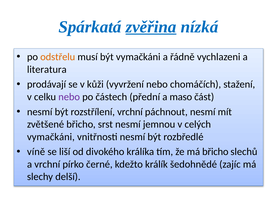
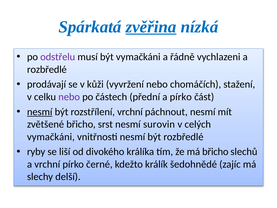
odstřelu colour: orange -> purple
literatura at (47, 69): literatura -> rozbředlé
a maso: maso -> pírko
nesmí at (40, 112) underline: none -> present
jemnou: jemnou -> surovin
víně: víně -> ryby
